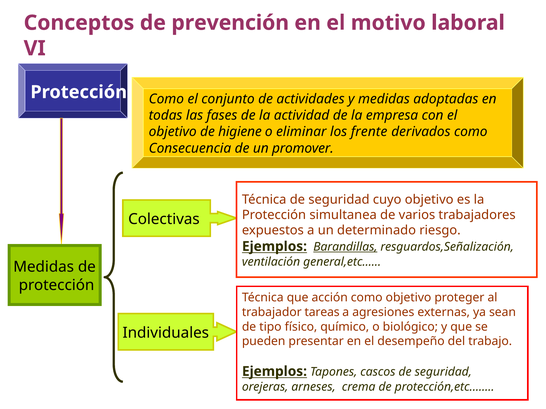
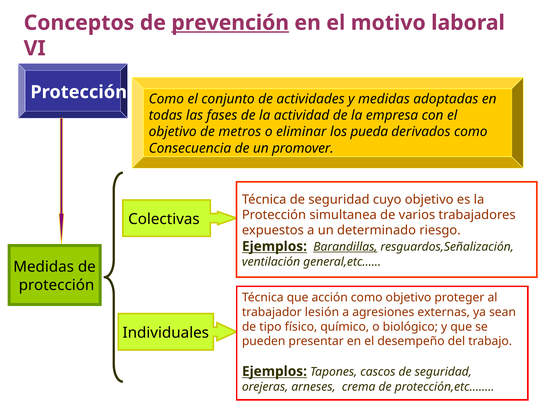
prevención underline: none -> present
higiene: higiene -> metros
frente: frente -> pueda
tareas: tareas -> lesión
